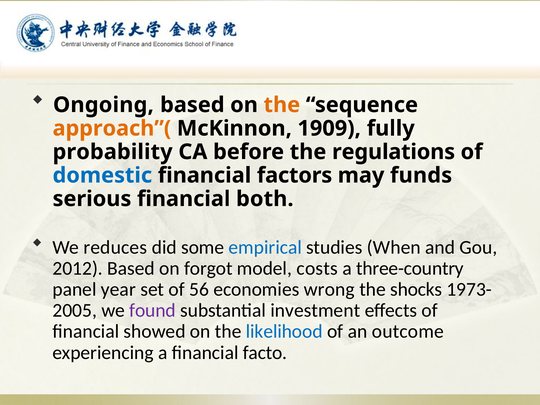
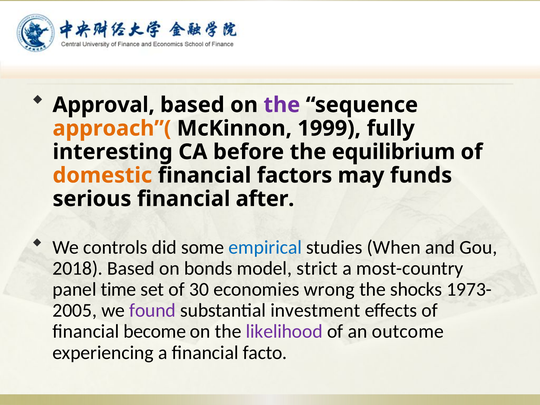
Ongoing: Ongoing -> Approval
the at (282, 105) colour: orange -> purple
1909: 1909 -> 1999
probability: probability -> interesting
regulations: regulations -> equilibrium
domestic colour: blue -> orange
both: both -> after
reduces: reduces -> controls
2012: 2012 -> 2018
forgot: forgot -> bonds
costs: costs -> strict
three-country: three-country -> most-country
year: year -> time
56: 56 -> 30
showed: showed -> become
likelihood colour: blue -> purple
